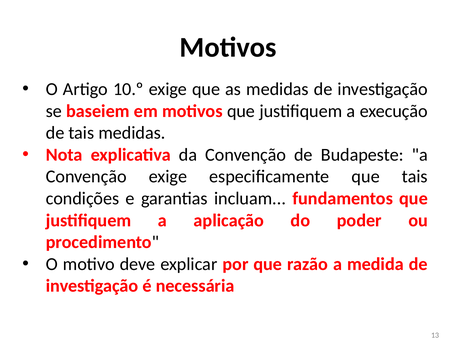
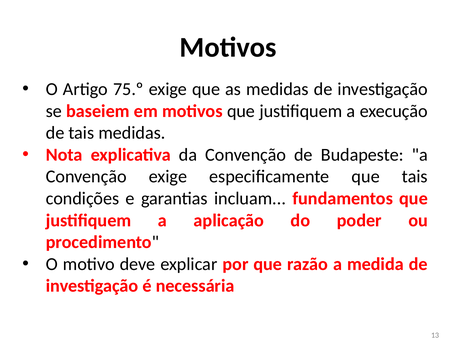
10.º: 10.º -> 75.º
